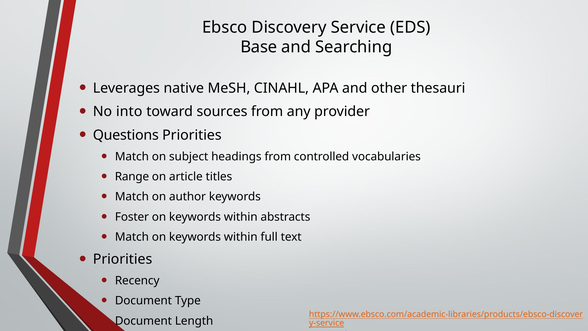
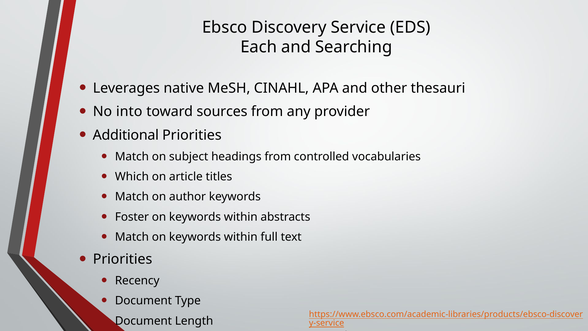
Base: Base -> Each
Questions: Questions -> Additional
Range: Range -> Which
